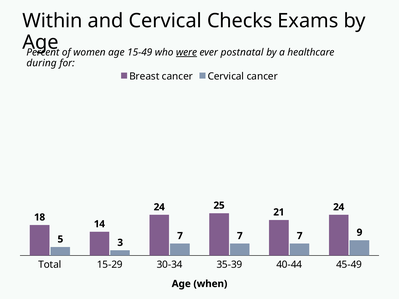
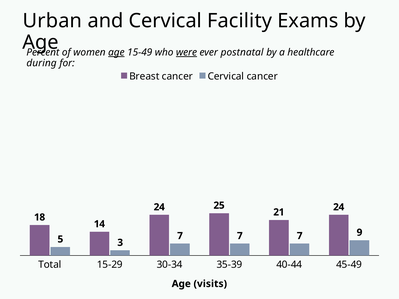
Within: Within -> Urban
Checks: Checks -> Facility
age at (116, 52) underline: none -> present
when: when -> visits
